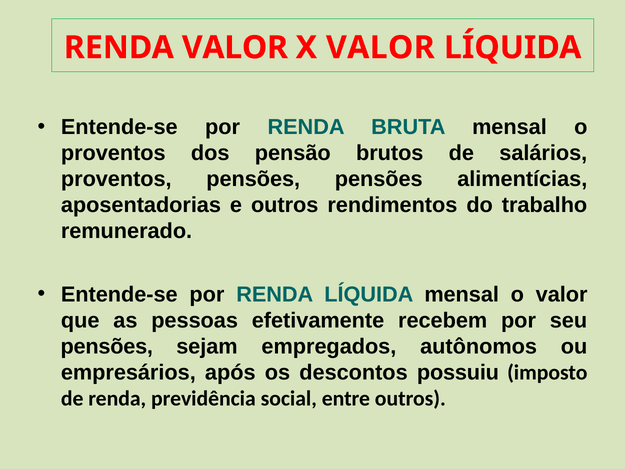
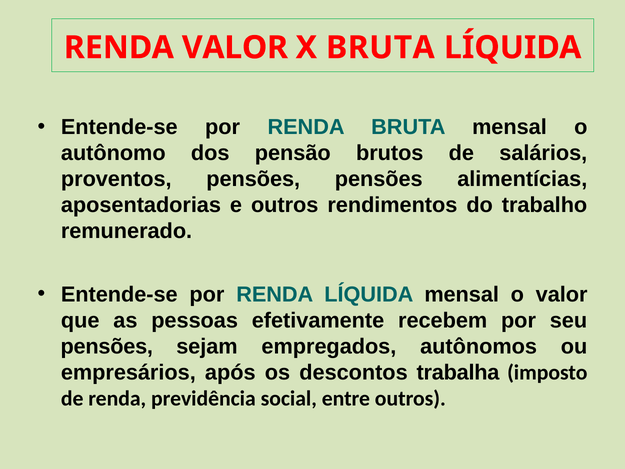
X VALOR: VALOR -> BRUTA
proventos at (113, 153): proventos -> autônomo
possuiu: possuiu -> trabalha
